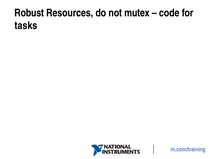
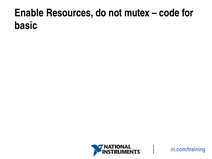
Robust: Robust -> Enable
tasks: tasks -> basic
